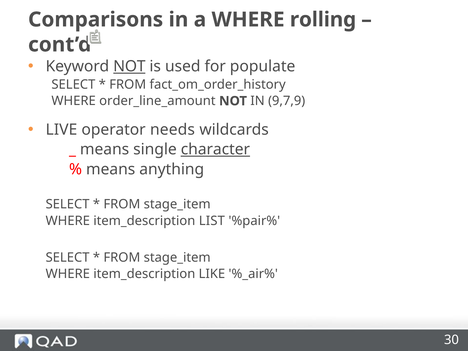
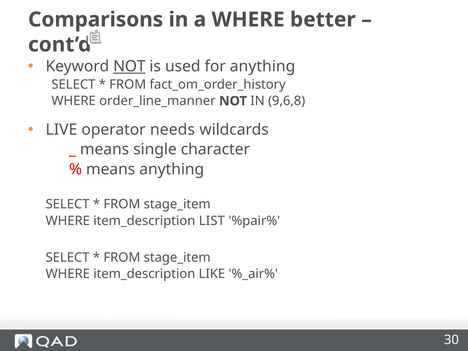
rolling: rolling -> better
for populate: populate -> anything
order_line_amount: order_line_amount -> order_line_manner
9,7,9: 9,7,9 -> 9,6,8
character underline: present -> none
